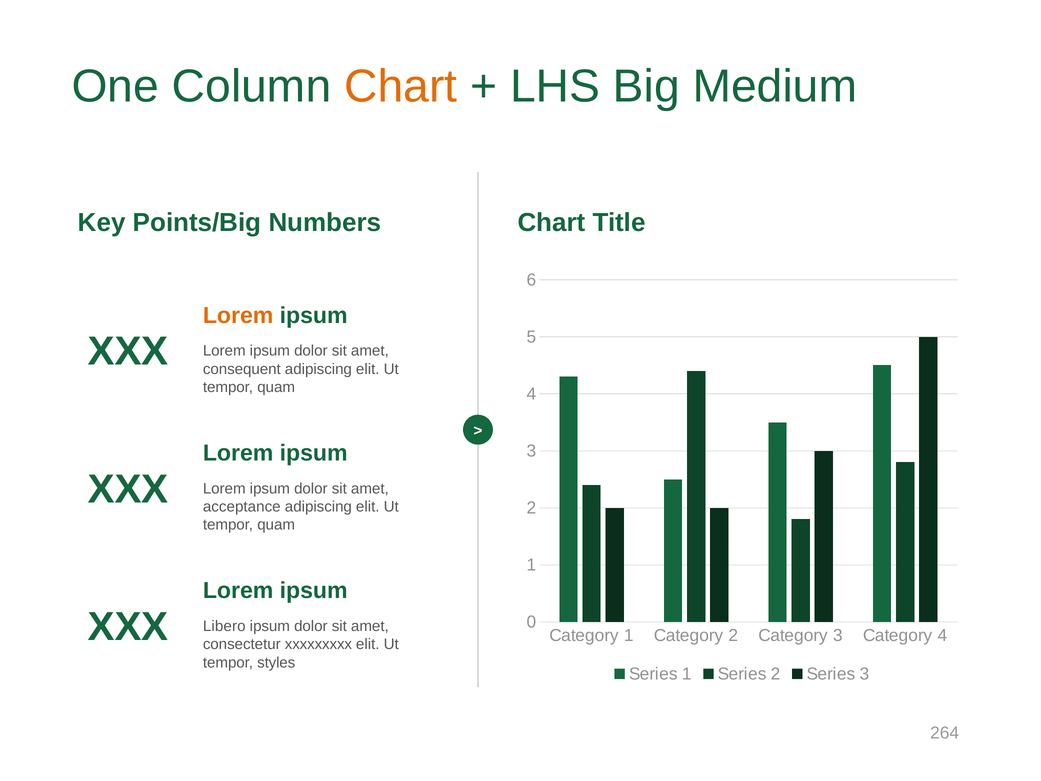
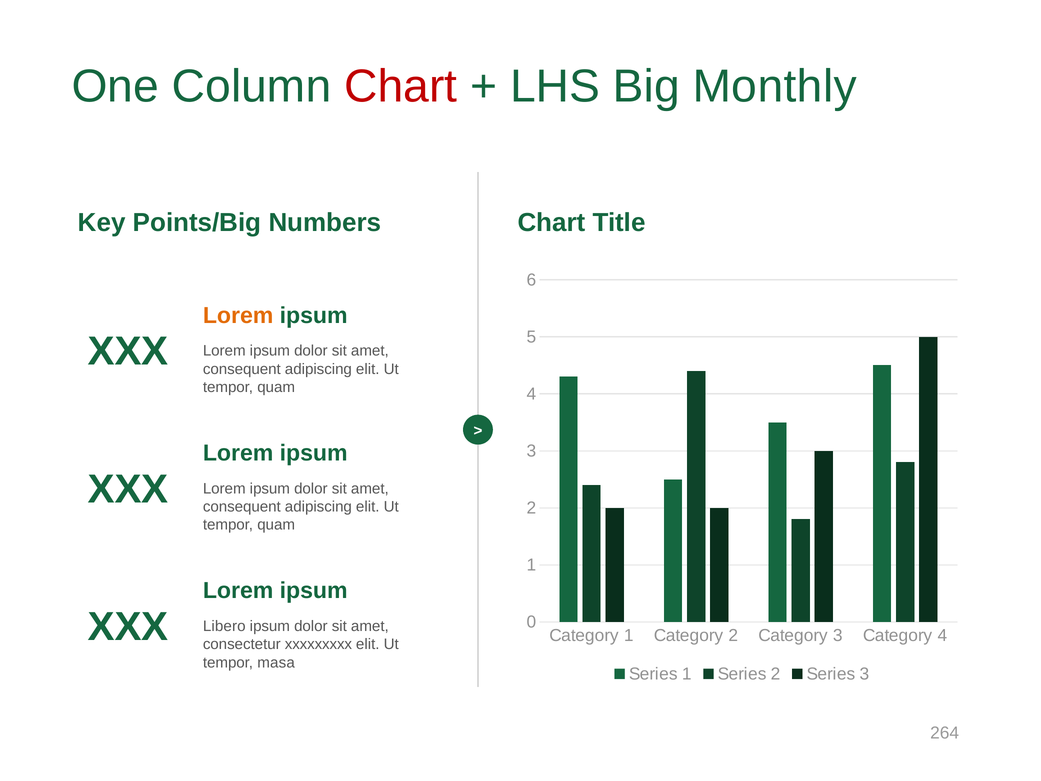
Chart at (401, 87) colour: orange -> red
Medium: Medium -> Monthly
acceptance at (242, 507): acceptance -> consequent
styles: styles -> masa
